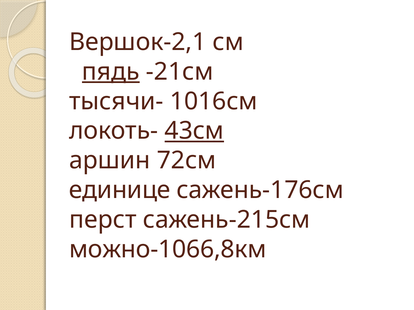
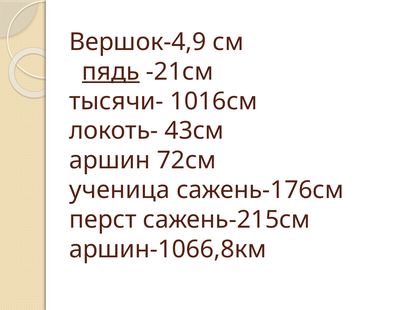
Вершок-2,1: Вершок-2,1 -> Вершок-4,9
43см underline: present -> none
единице: единице -> ученица
можно-1066,8км: можно-1066,8км -> аршин-1066,8км
